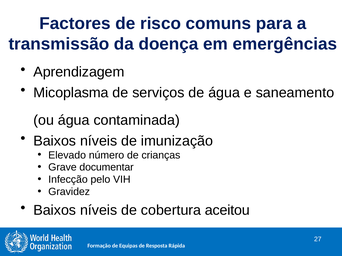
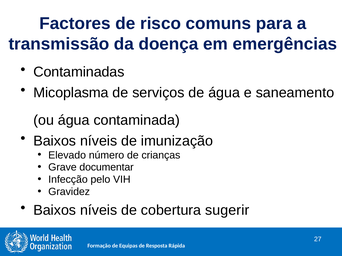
Aprendizagem: Aprendizagem -> Contaminadas
aceitou: aceitou -> sugerir
